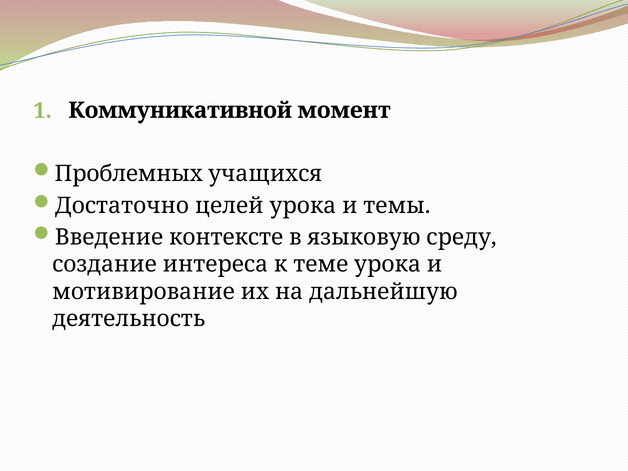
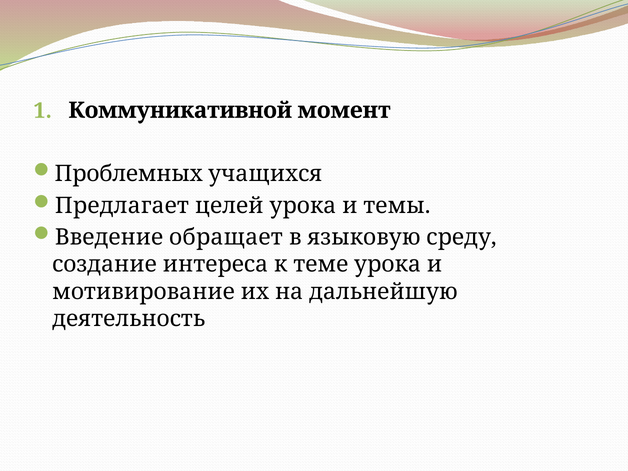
Достаточно: Достаточно -> Предлагает
контексте: контексте -> обращает
